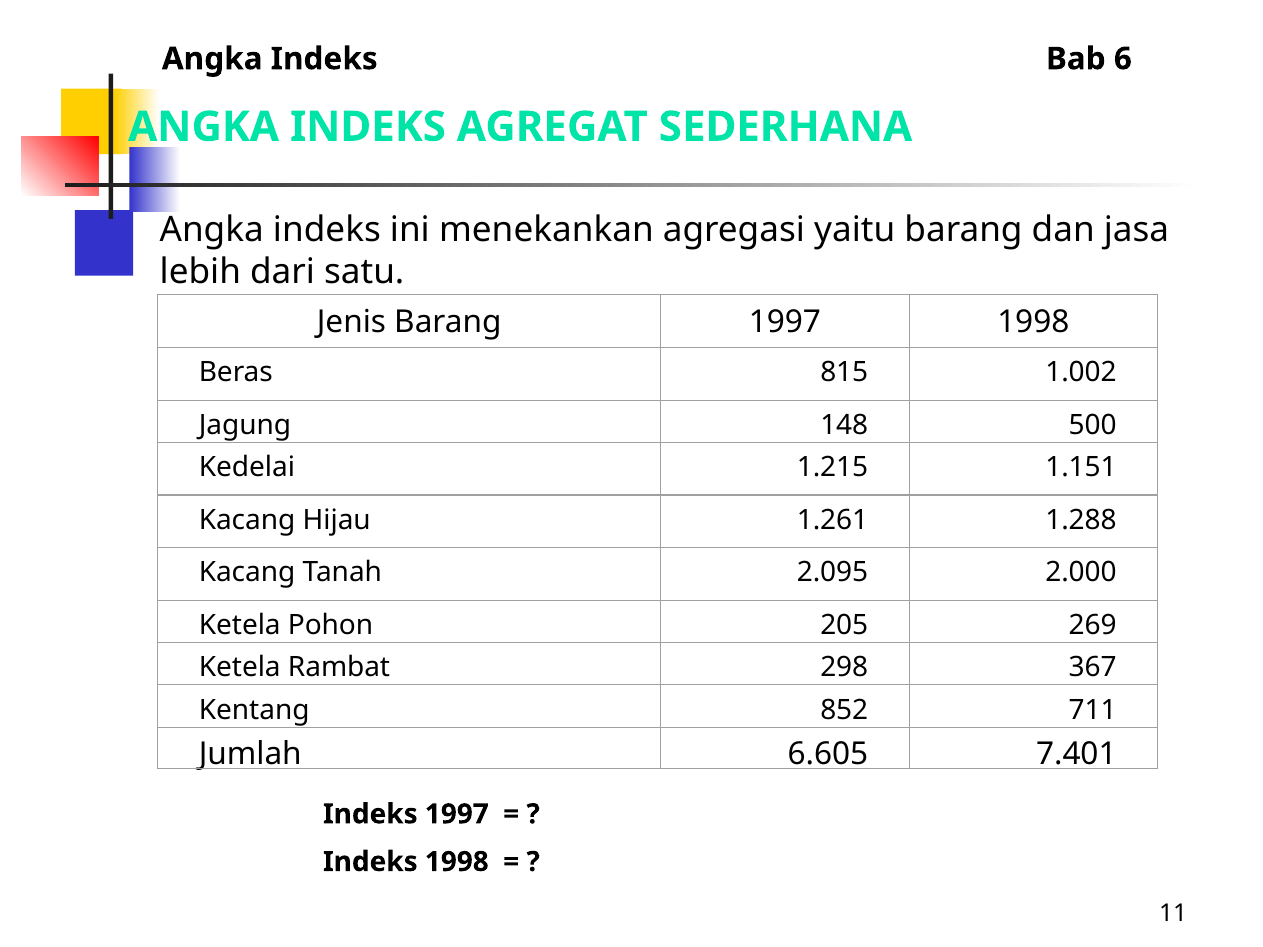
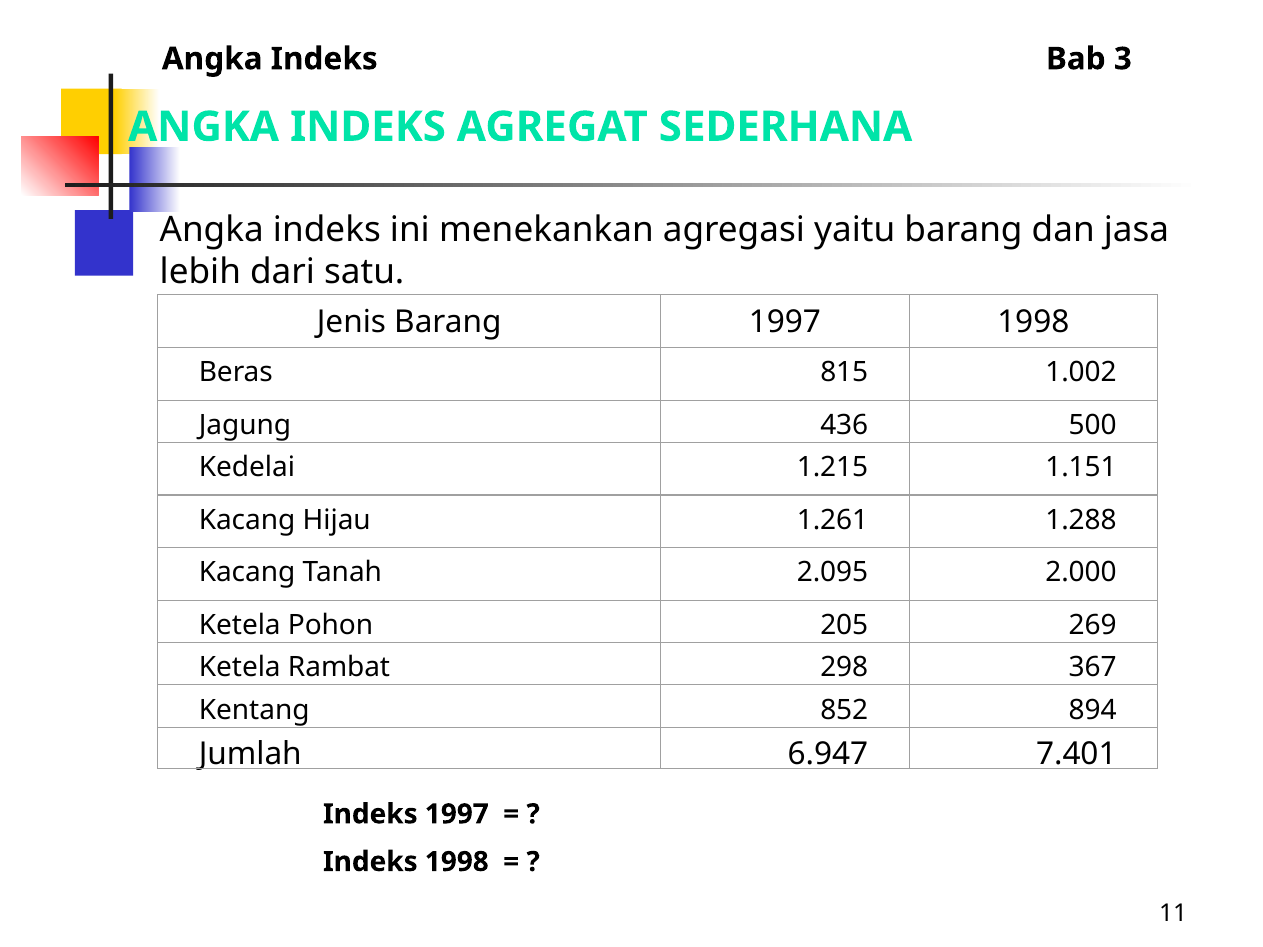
6: 6 -> 3
148: 148 -> 436
711: 711 -> 894
6.605: 6.605 -> 6.947
